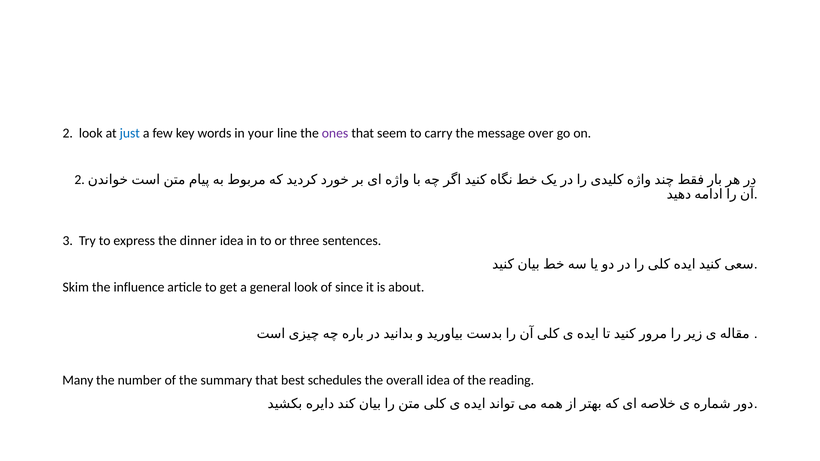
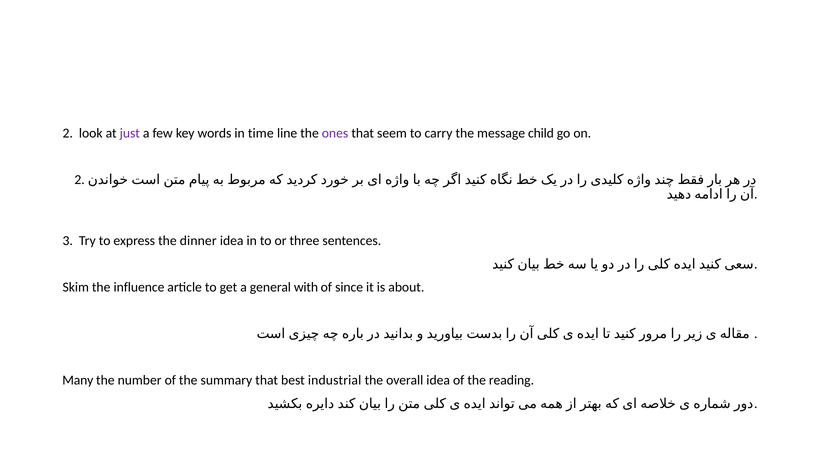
just colour: blue -> purple
your: your -> time
over: over -> child
general look: look -> with
schedules: schedules -> industrial
